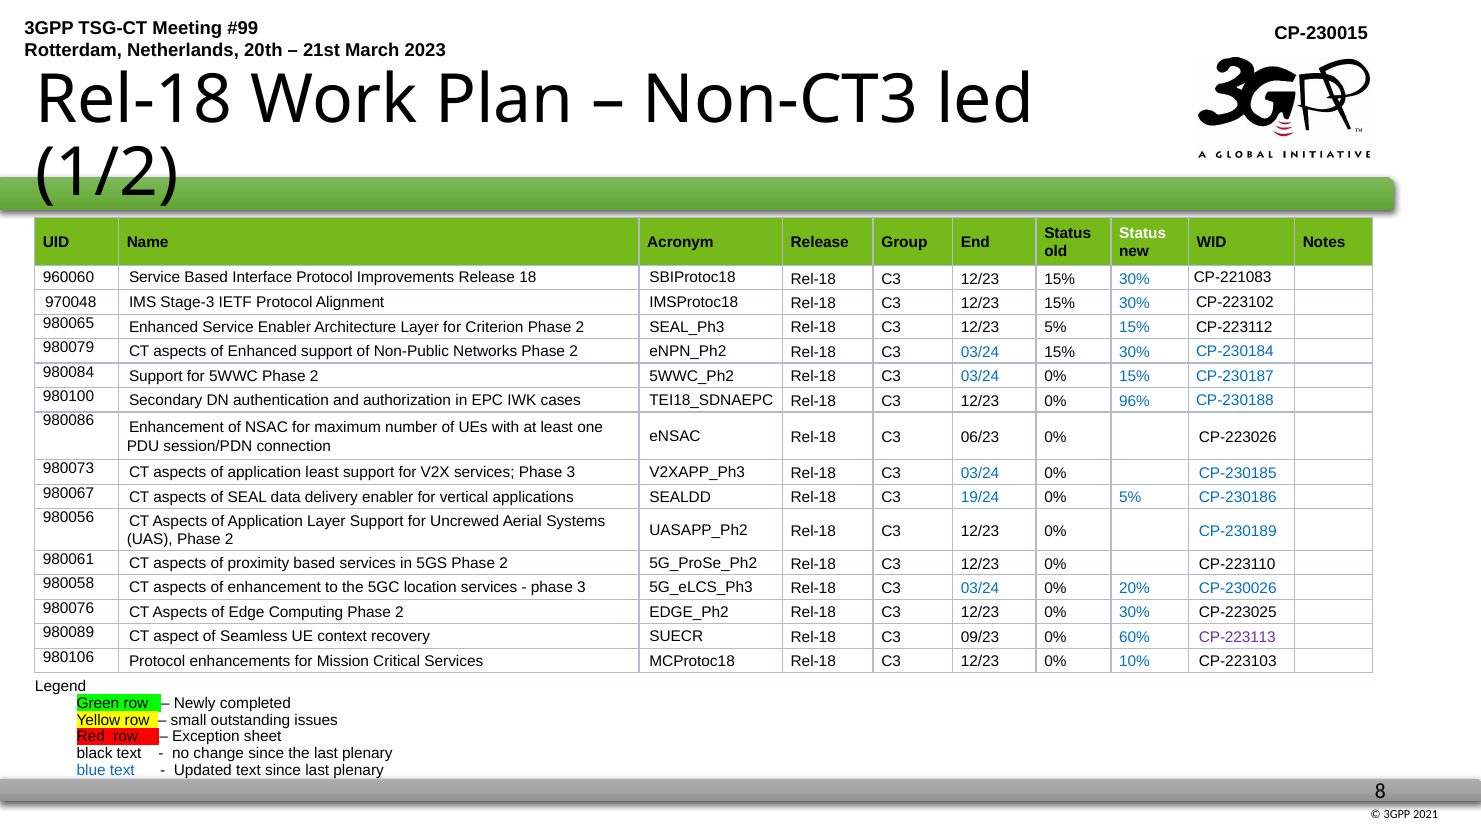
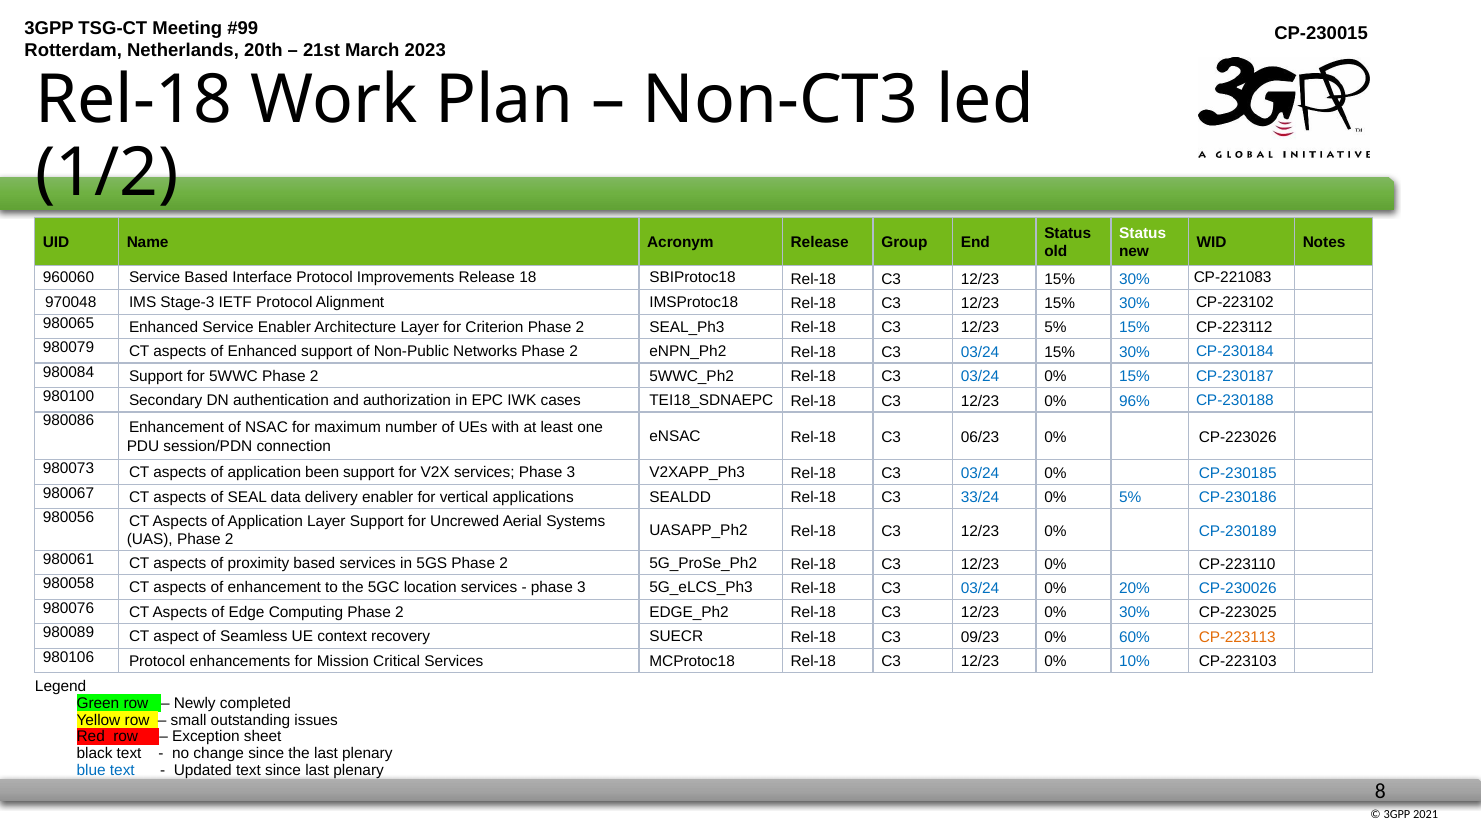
application least: least -> been
19/24: 19/24 -> 33/24
CP-223113 colour: purple -> orange
